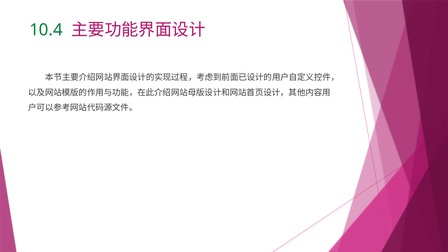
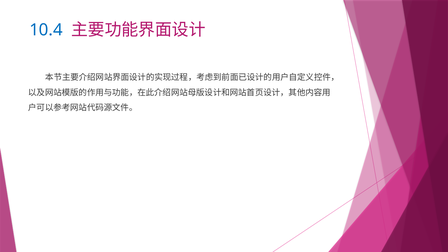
10.4 colour: green -> blue
